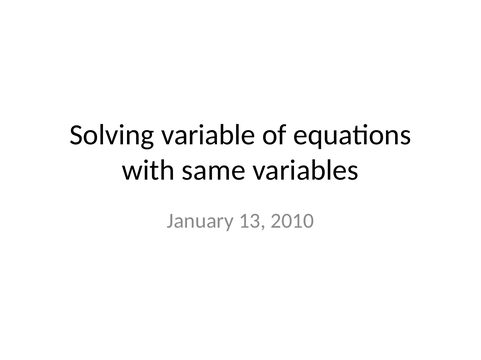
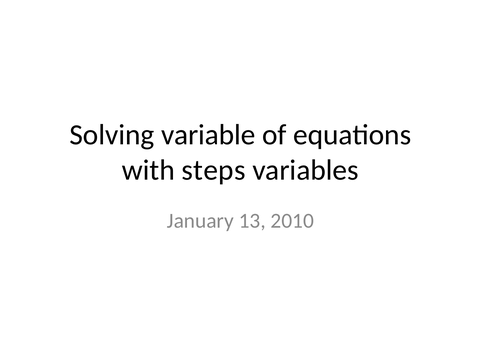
same: same -> steps
